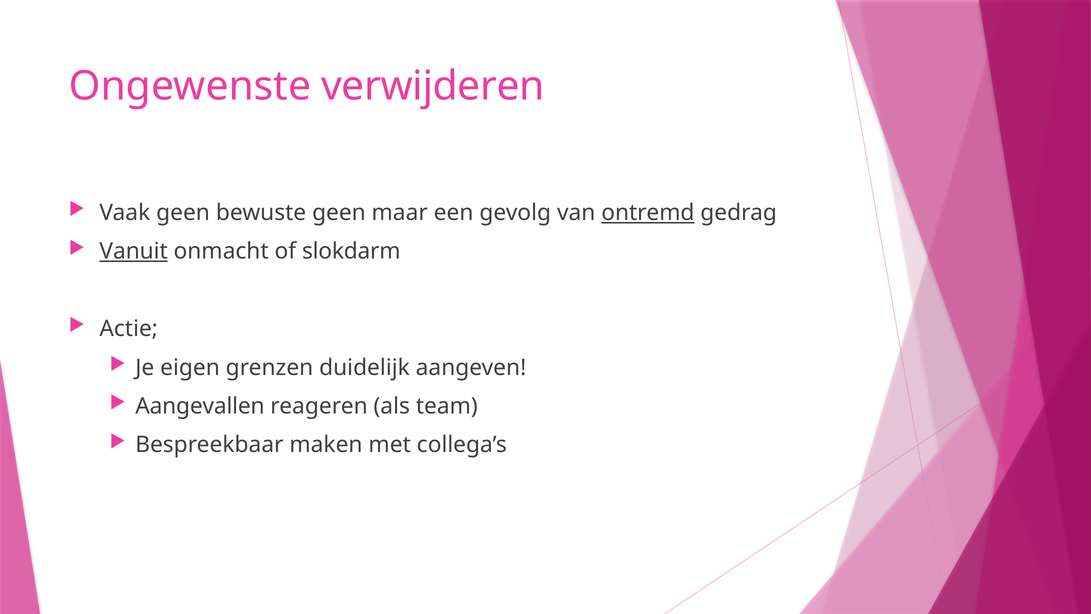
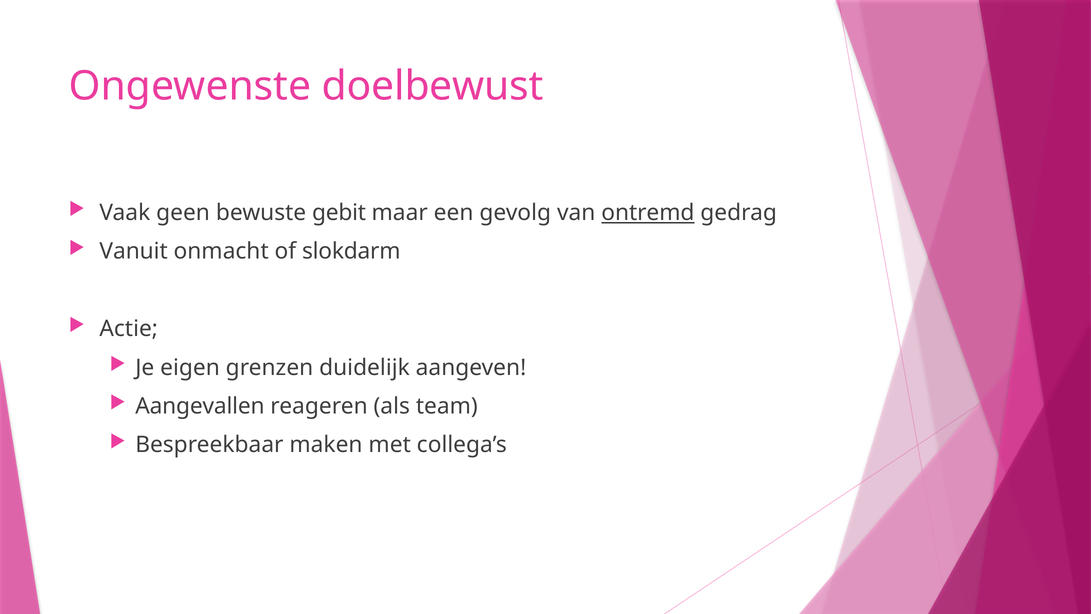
verwijderen: verwijderen -> doelbewust
bewuste geen: geen -> gebit
Vanuit underline: present -> none
